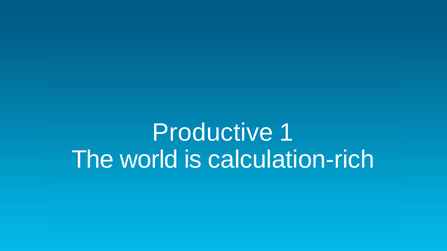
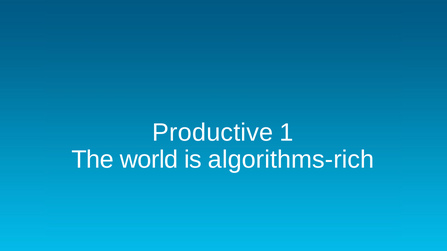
calculation-rich: calculation-rich -> algorithms-rich
